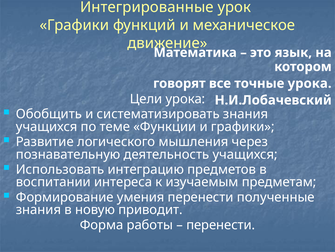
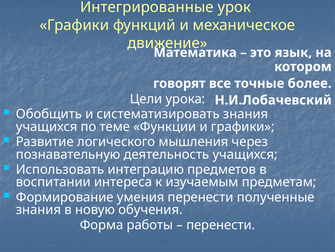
точные урока: урока -> более
приводит: приводит -> обучения
